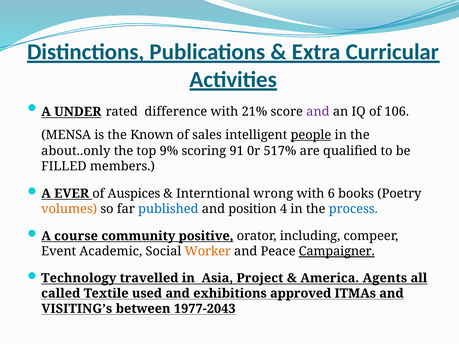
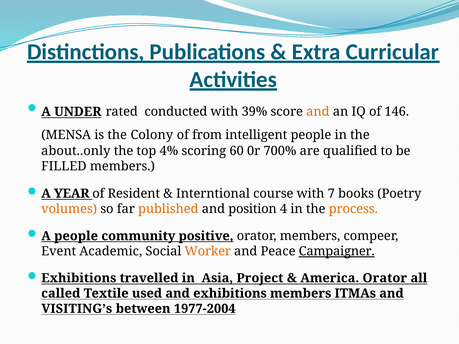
difference: difference -> conducted
21%: 21% -> 39%
and at (318, 112) colour: purple -> orange
106: 106 -> 146
Known: Known -> Colony
sales: sales -> from
people at (311, 135) underline: present -> none
9%: 9% -> 4%
91: 91 -> 60
517%: 517% -> 700%
EVER: EVER -> YEAR
Auspices: Auspices -> Resident
wrong: wrong -> course
6: 6 -> 7
published colour: blue -> orange
process colour: blue -> orange
A course: course -> people
orator including: including -> members
Technology at (79, 278): Technology -> Exhibitions
America Agents: Agents -> Orator
exhibitions approved: approved -> members
1977-2043: 1977-2043 -> 1977-2004
